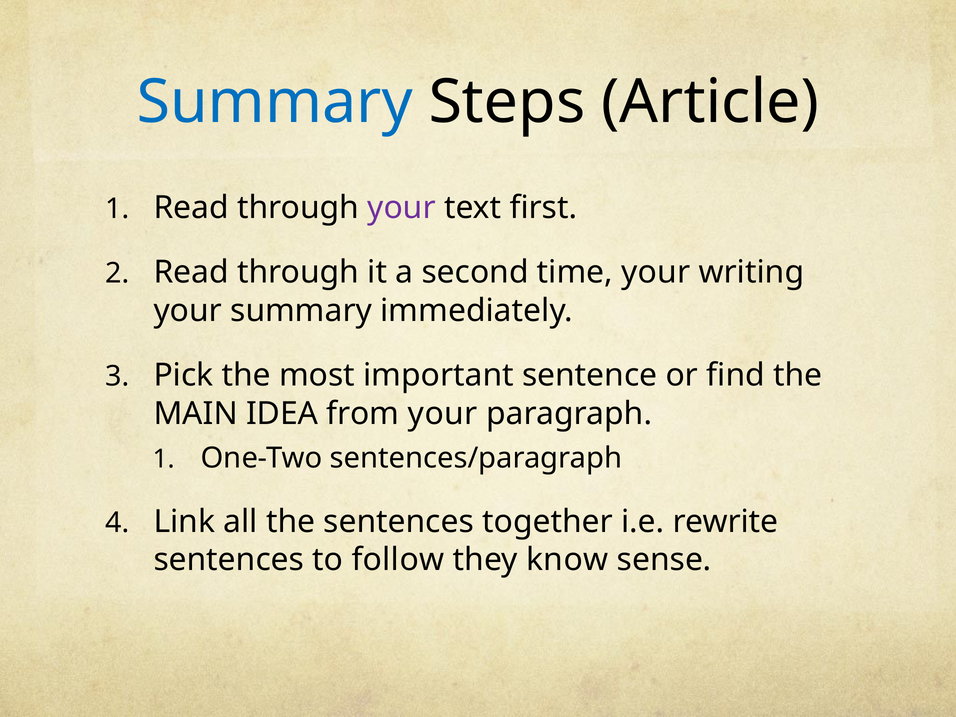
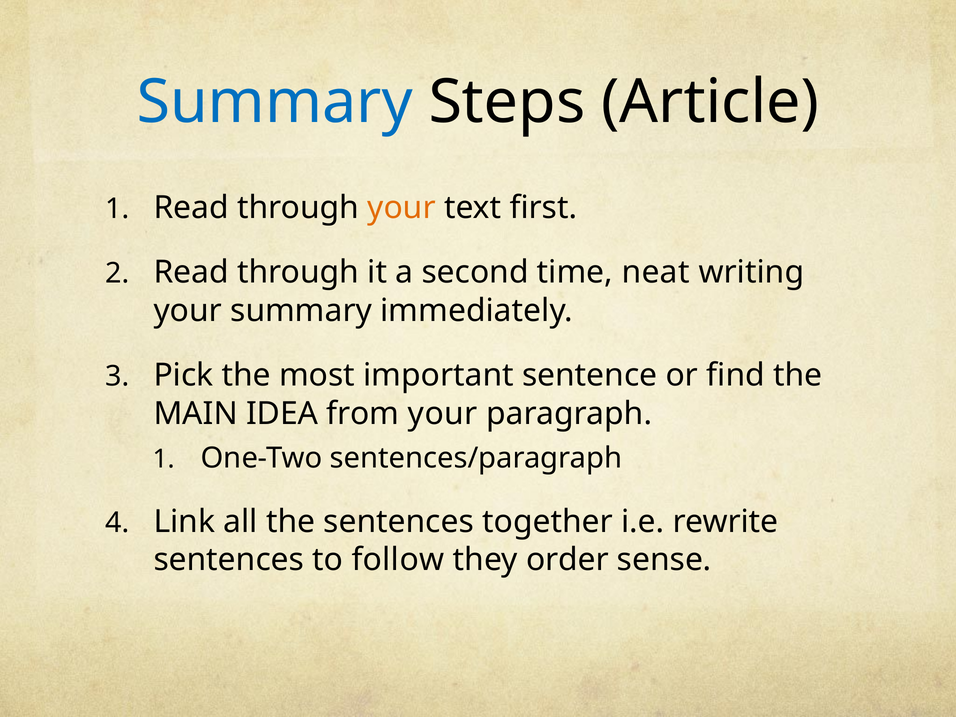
your at (402, 208) colour: purple -> orange
time your: your -> neat
know: know -> order
